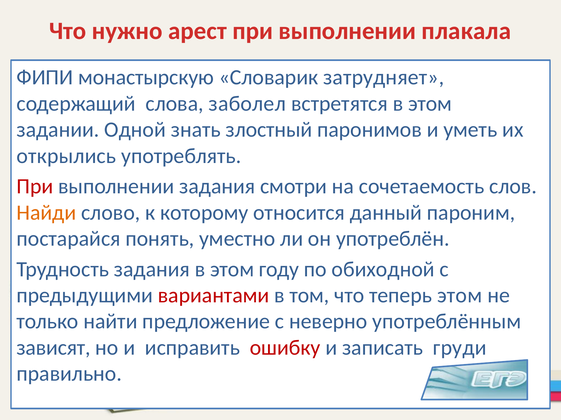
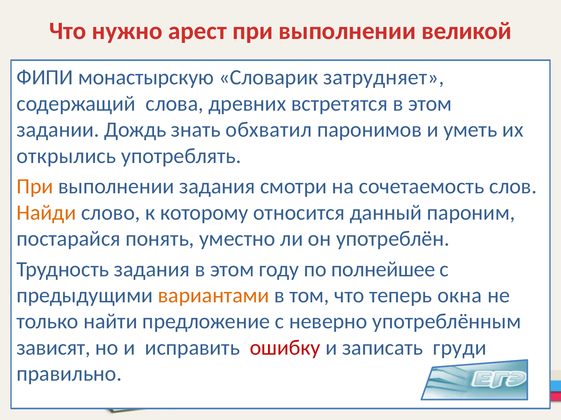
плакала: плакала -> великой
заболел: заболел -> древних
Одной: Одной -> Дождь
злостный: злостный -> обхватил
При at (35, 187) colour: red -> orange
обиходной: обиходной -> полнейшее
вариантами colour: red -> orange
теперь этом: этом -> окна
